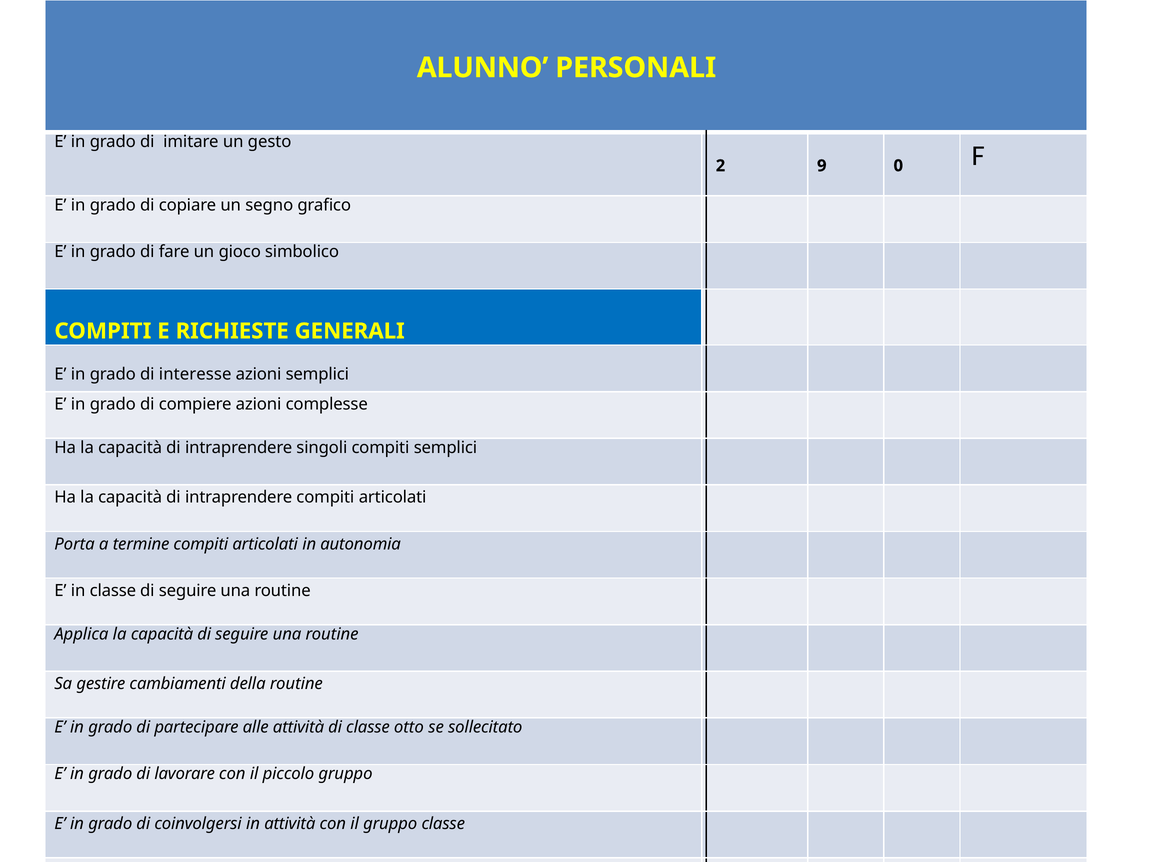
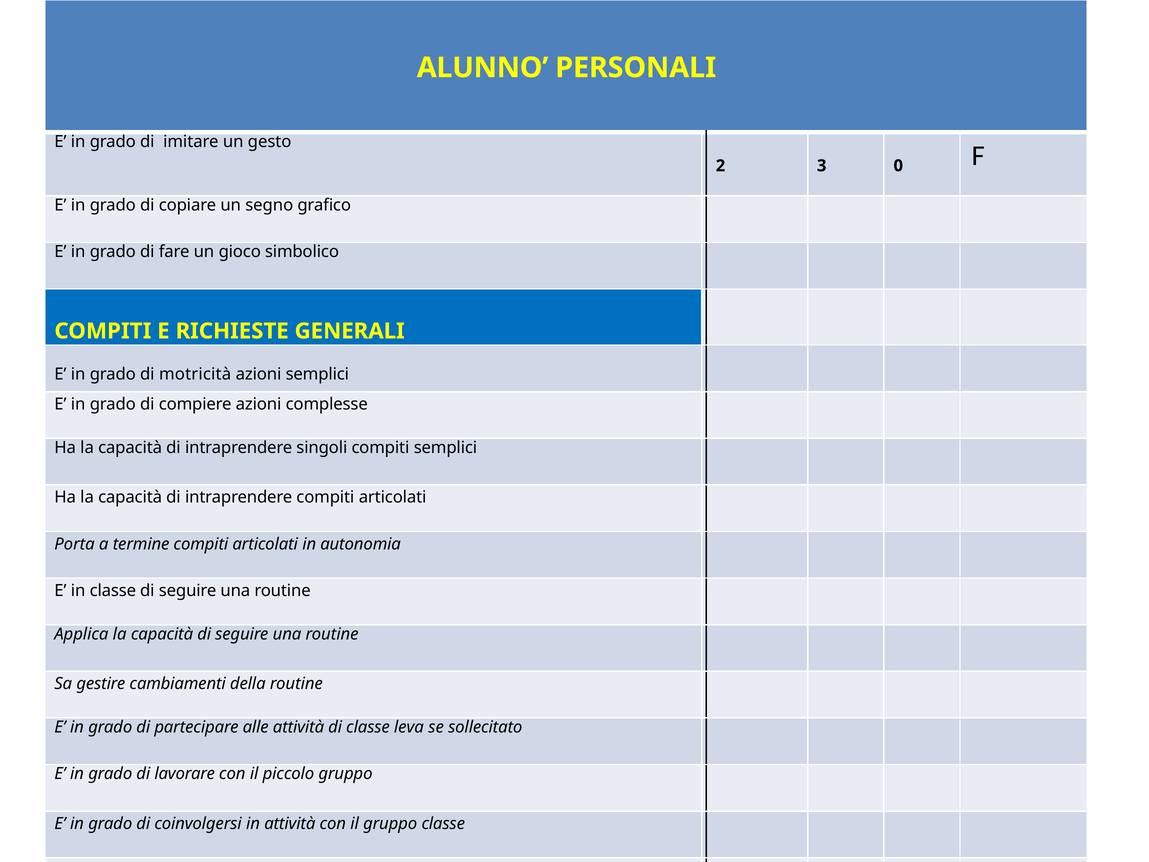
9: 9 -> 3
interesse: interesse -> motricità
otto: otto -> leva
